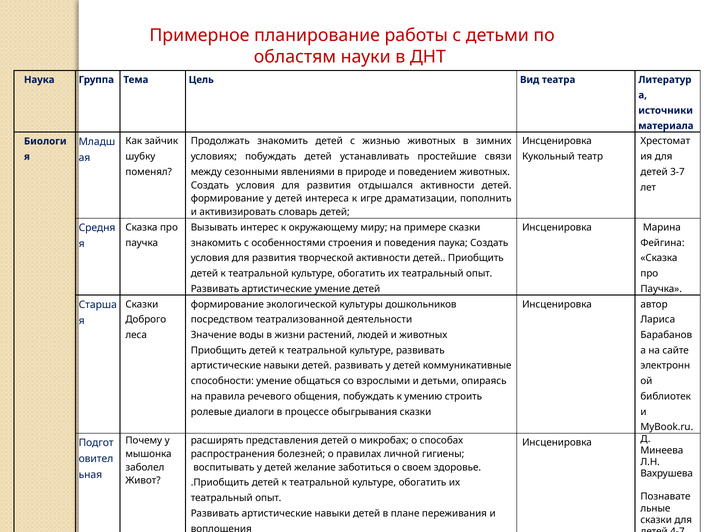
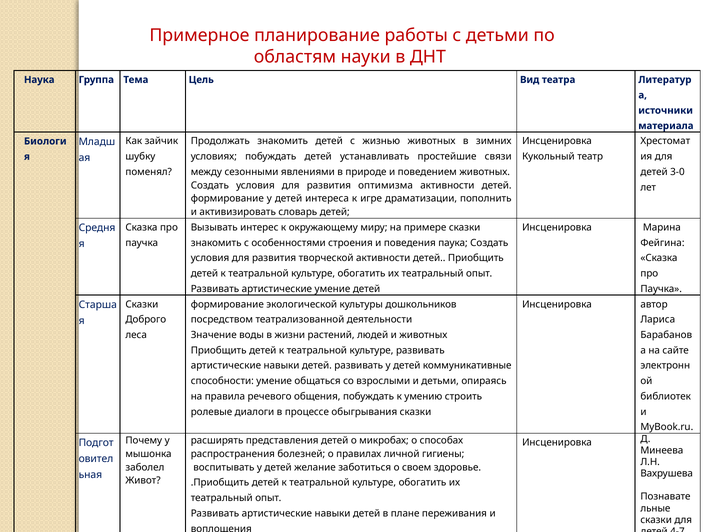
3-7: 3-7 -> 3-0
отдышался: отдышался -> оптимизма
